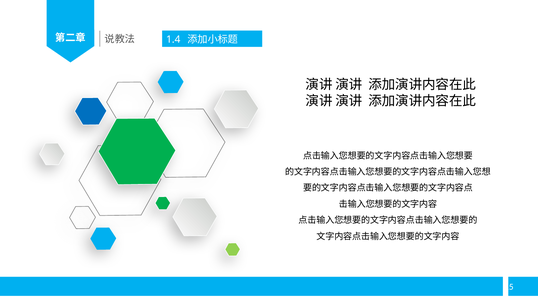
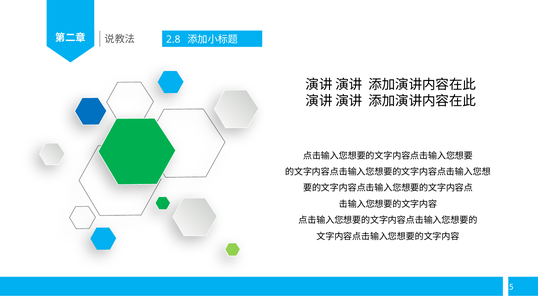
1.4: 1.4 -> 2.8
